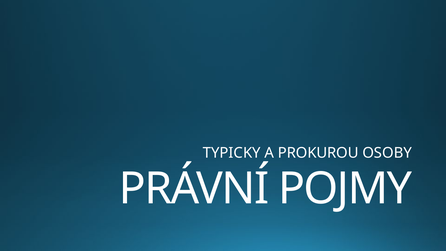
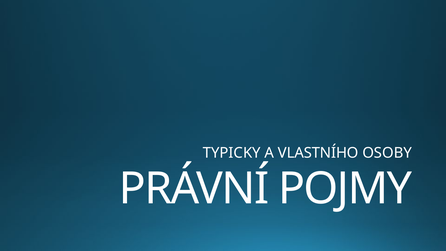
PROKUROU: PROKUROU -> VLASTNÍHO
